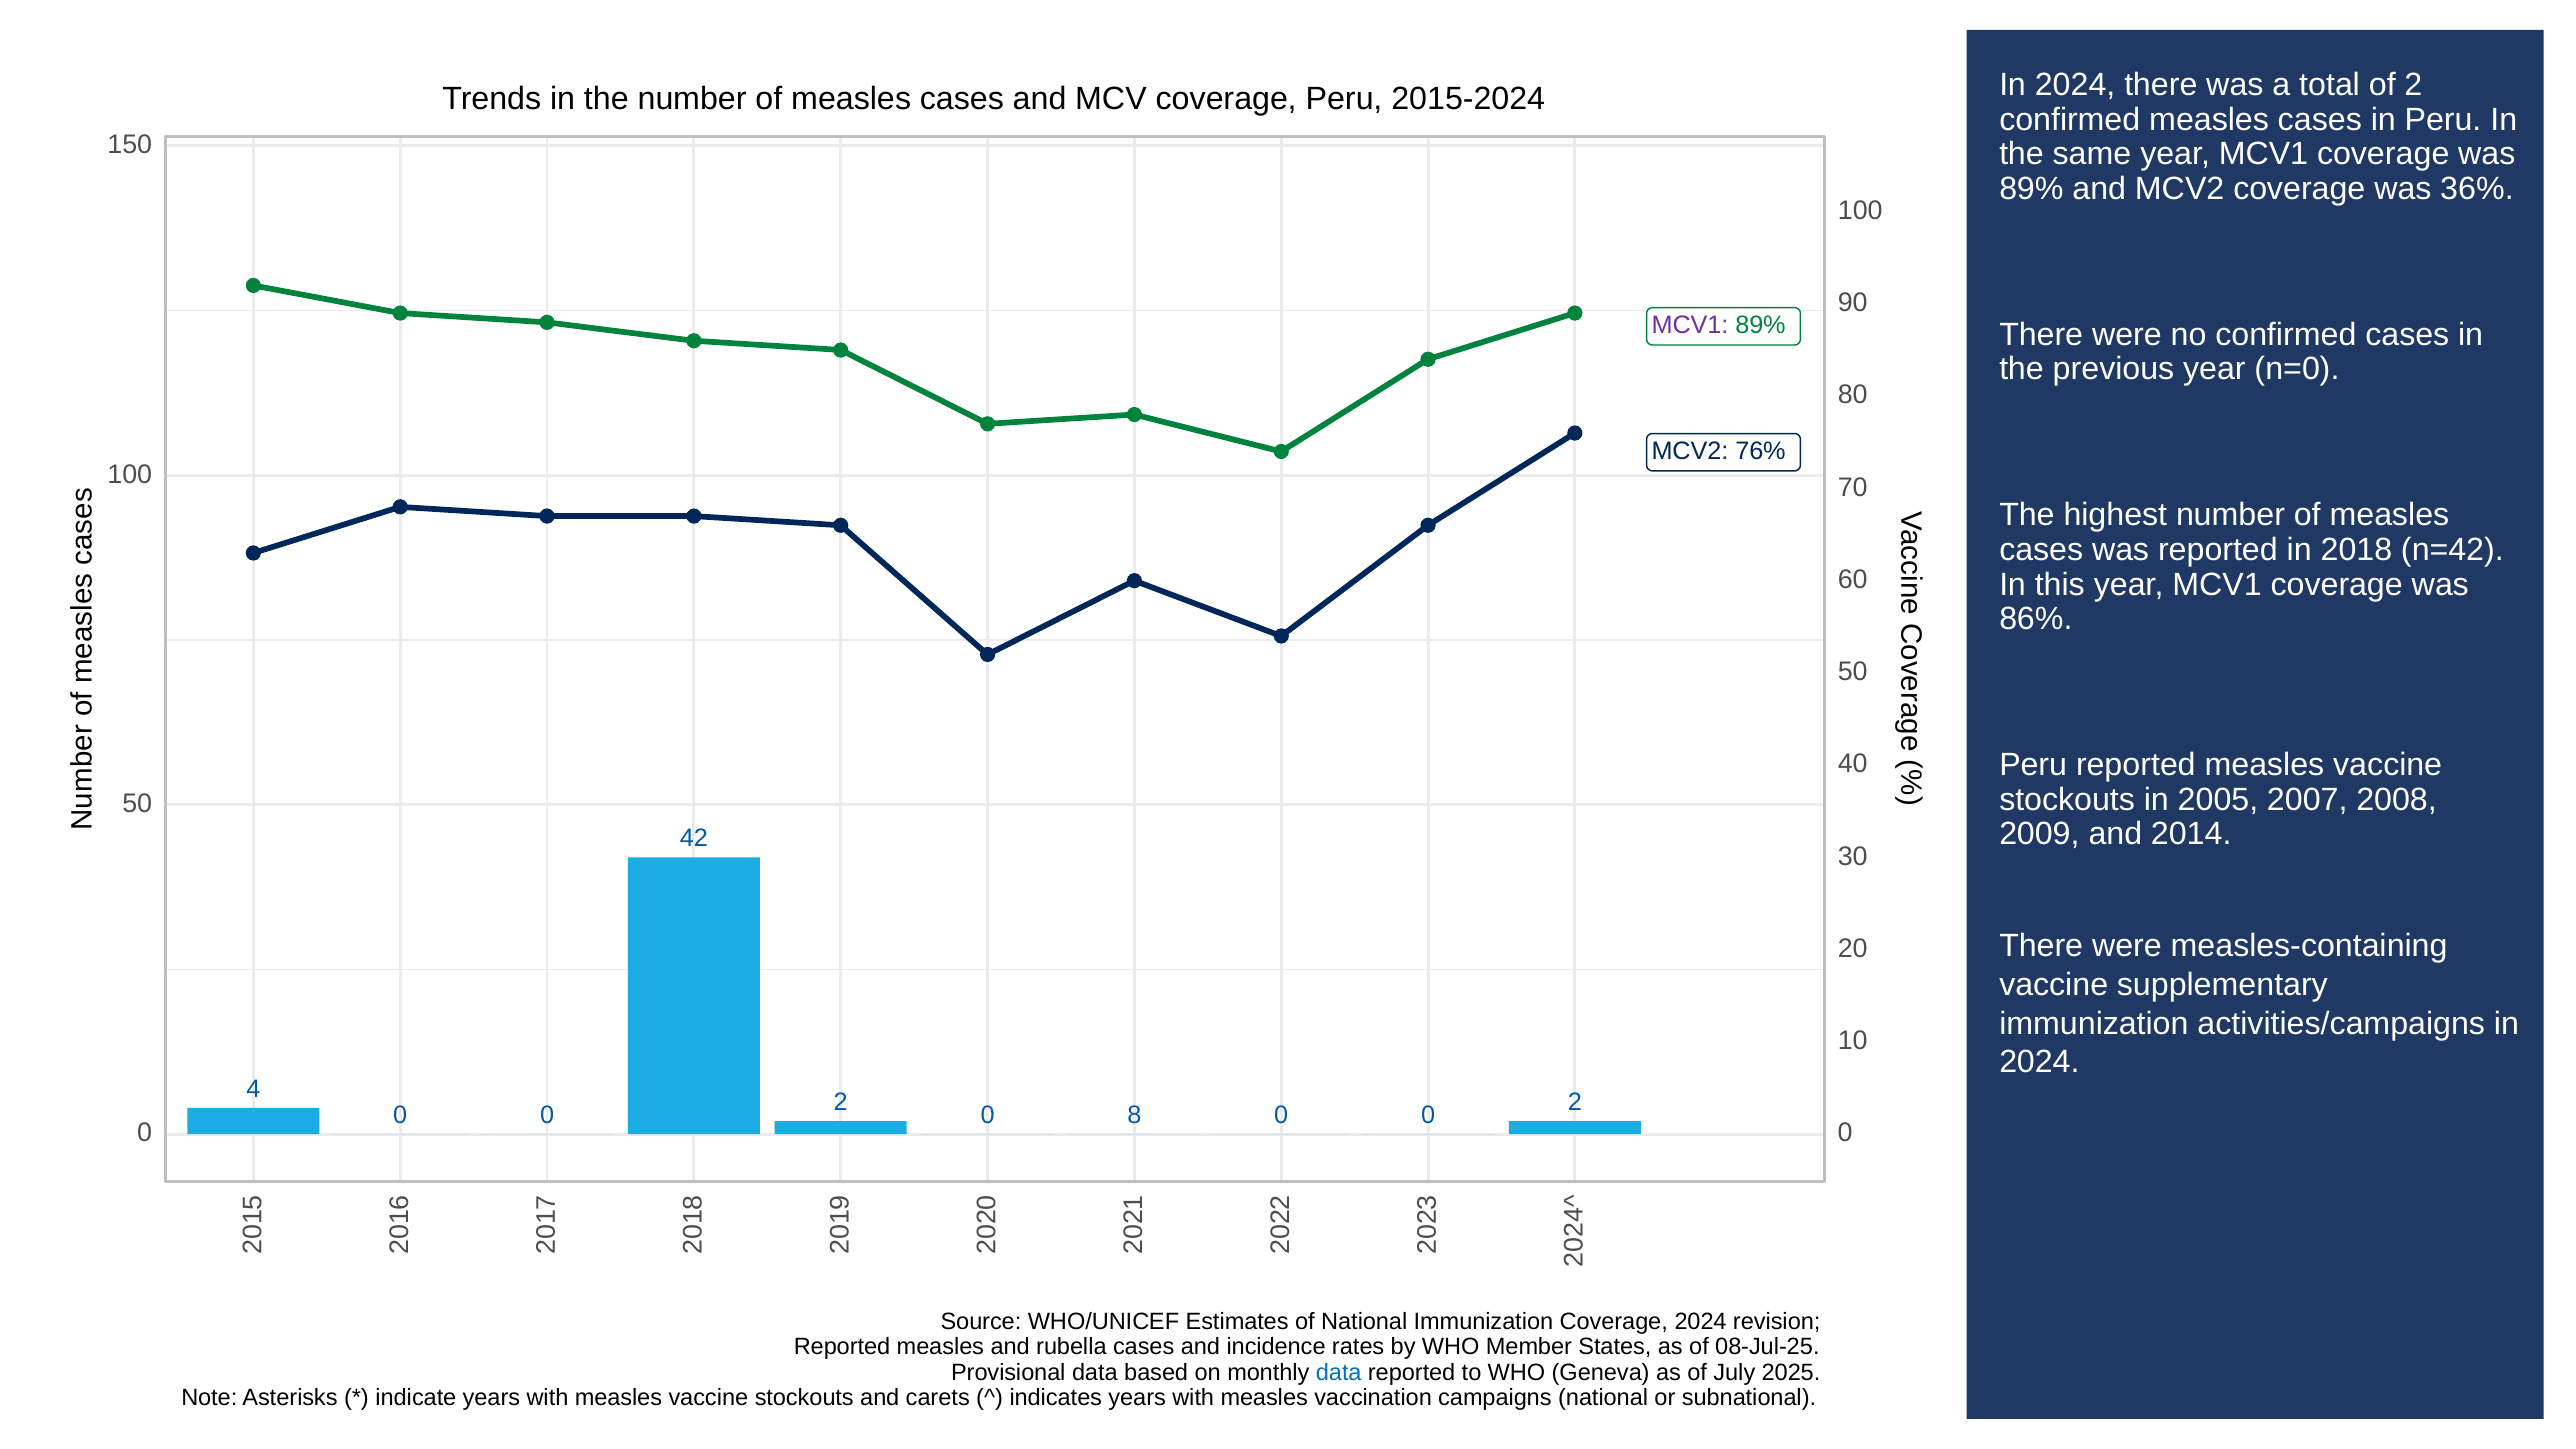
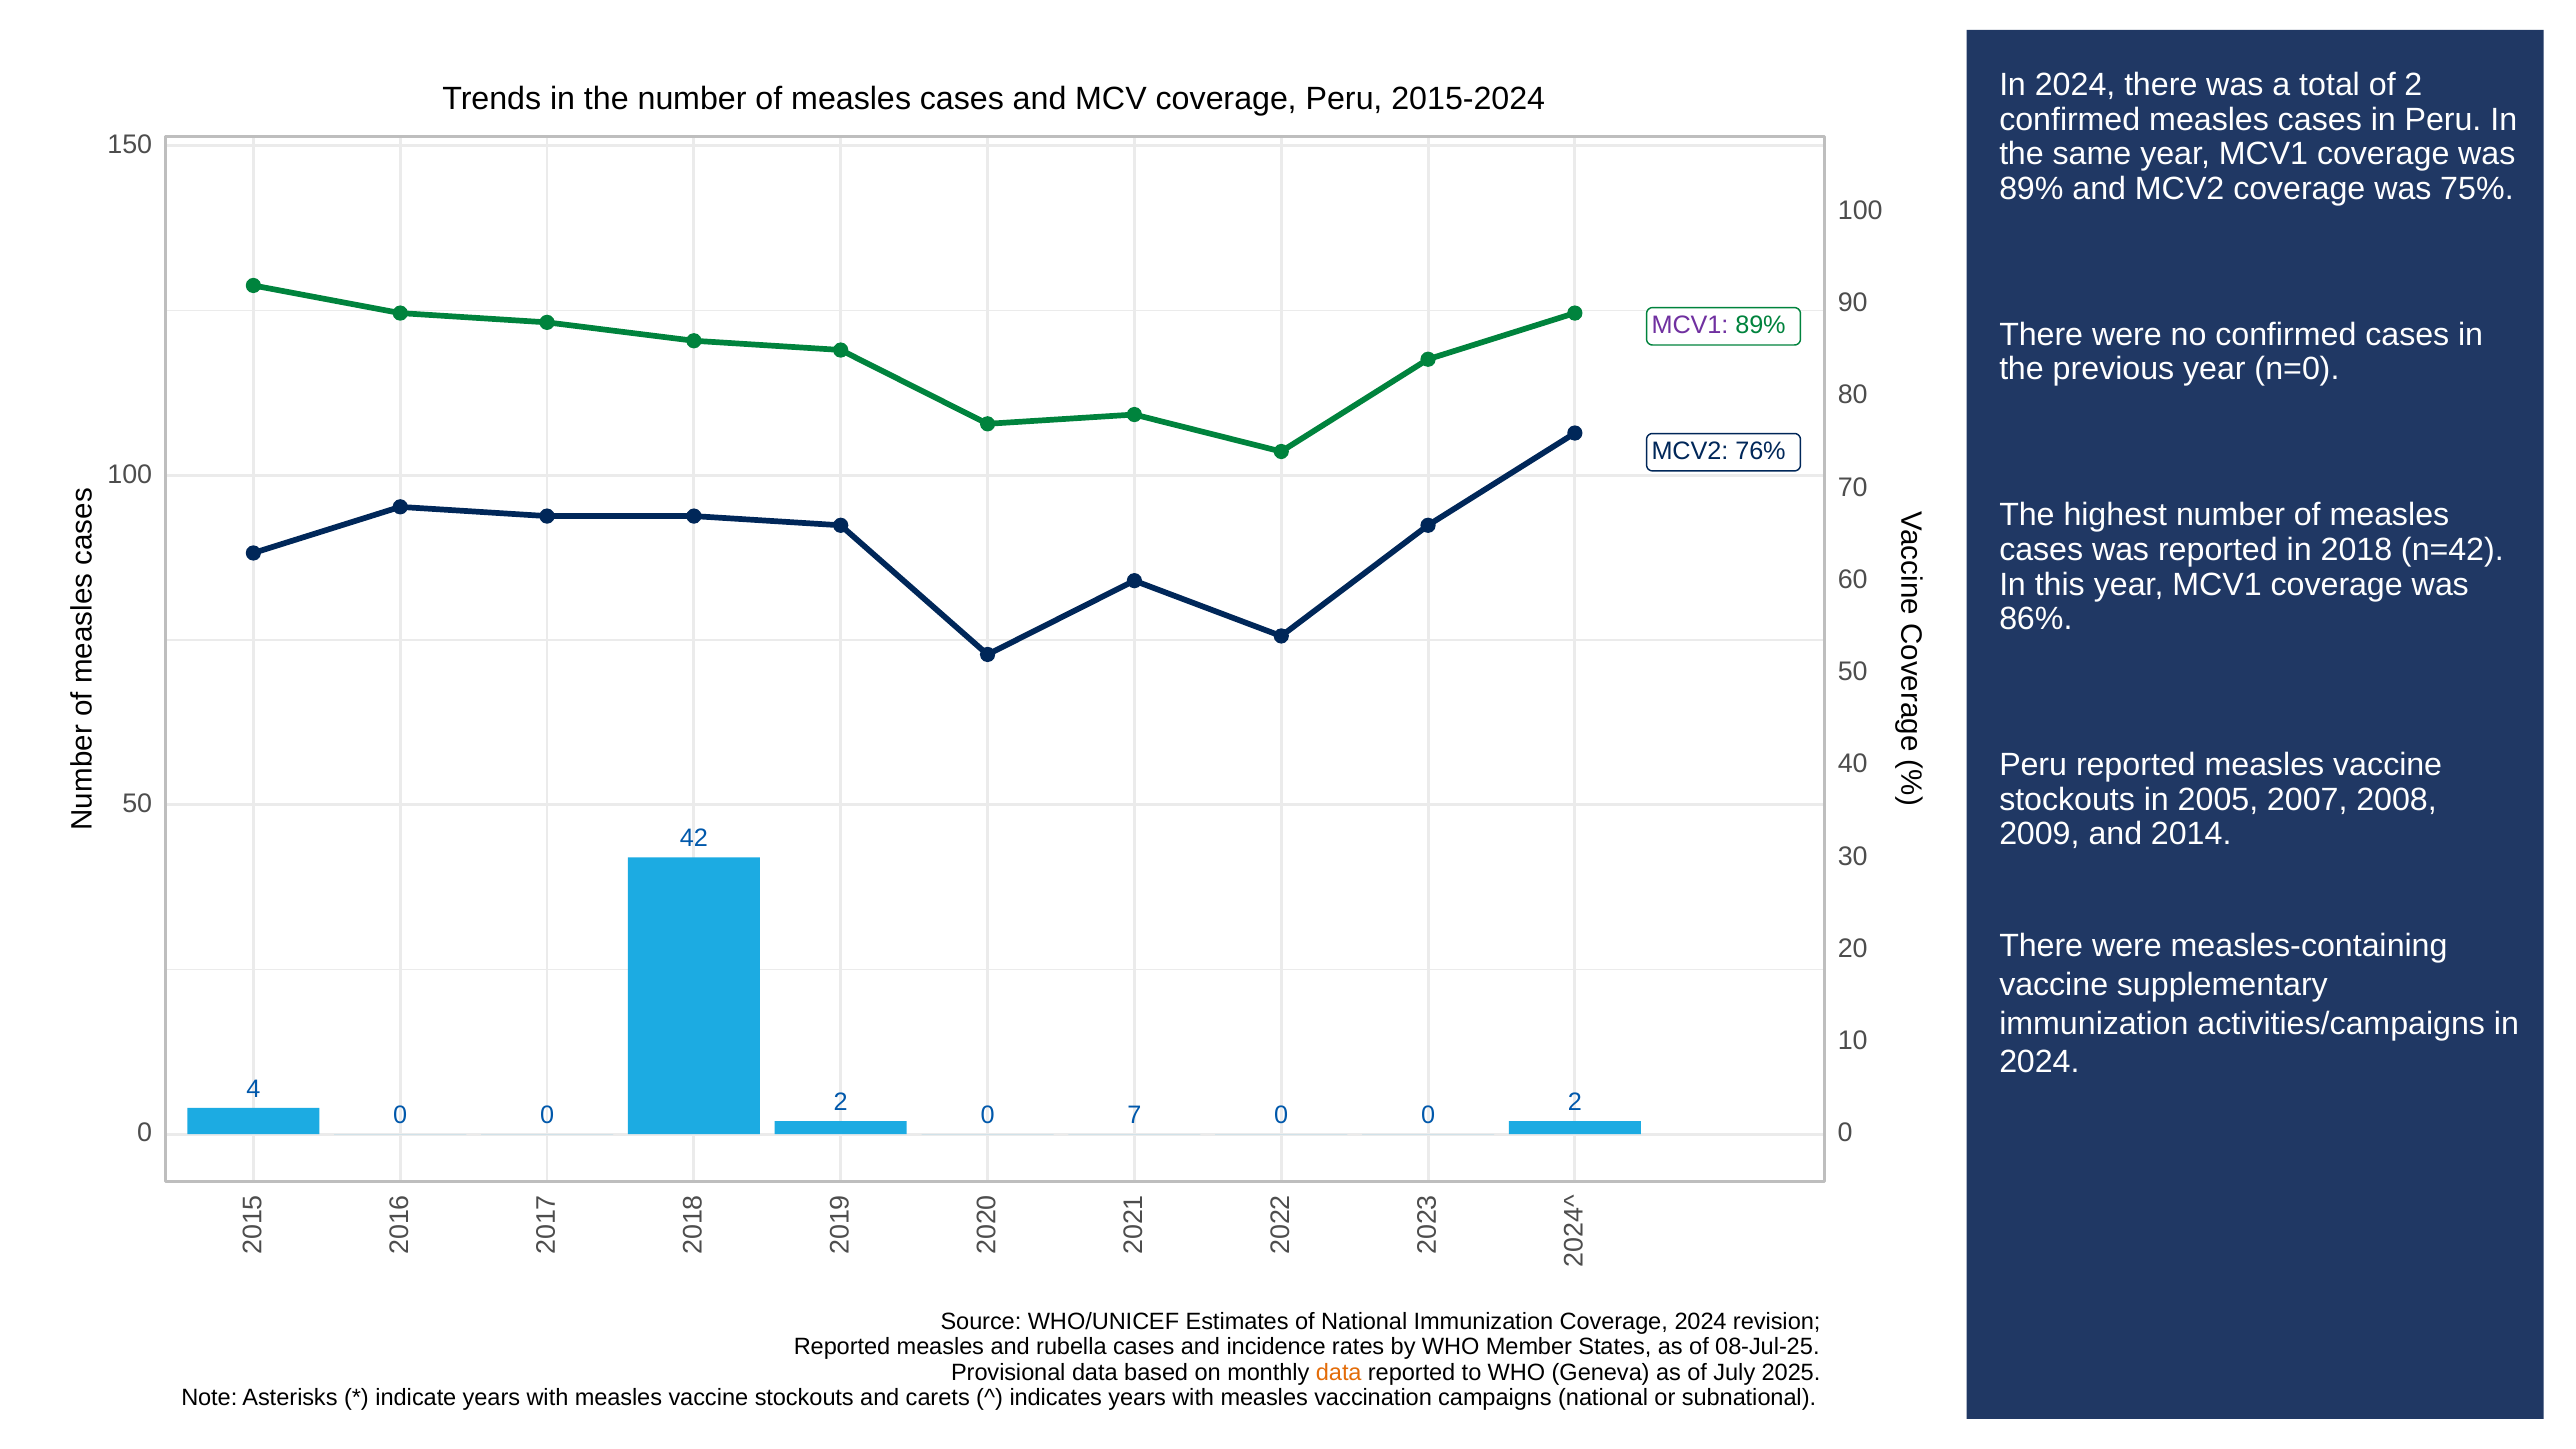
36%: 36% -> 75%
0 8: 8 -> 7
data at (1339, 1373) colour: blue -> orange
